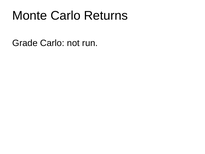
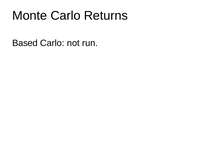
Grade: Grade -> Based
